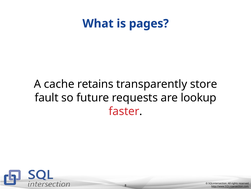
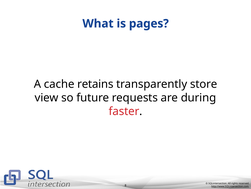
fault: fault -> view
lookup: lookup -> during
